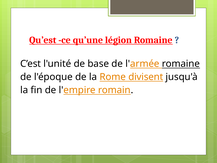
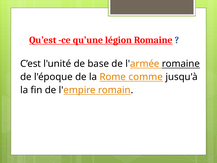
divisent: divisent -> comme
